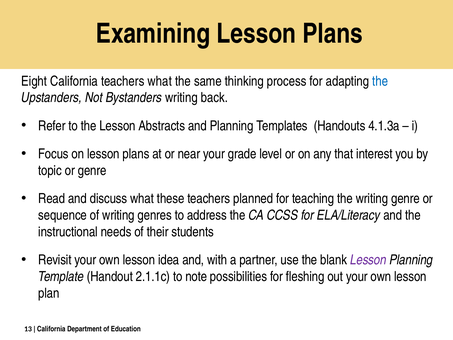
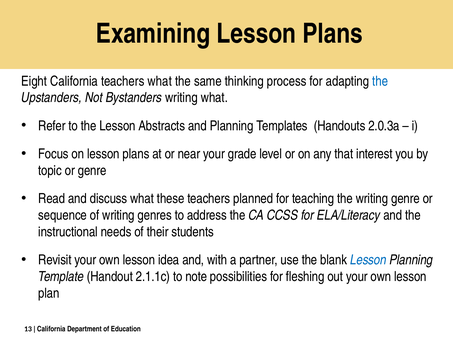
writing back: back -> what
4.1.3a: 4.1.3a -> 2.0.3a
Lesson at (368, 260) colour: purple -> blue
